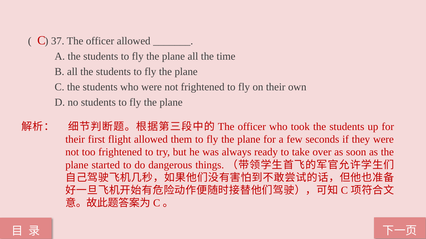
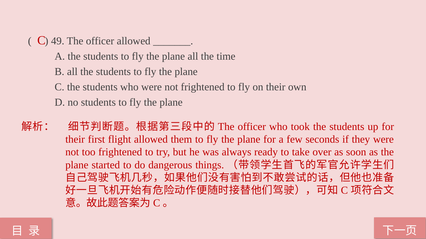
37: 37 -> 49
